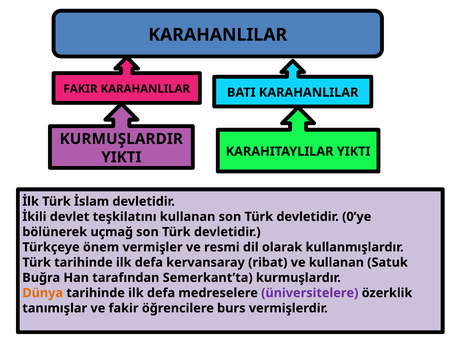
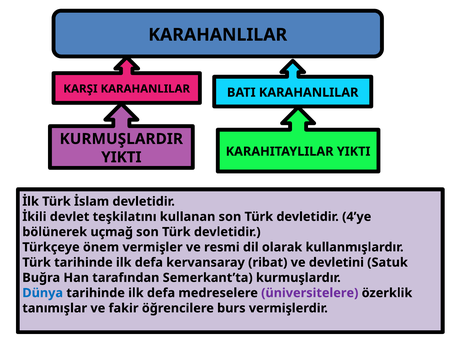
FAKIR at (80, 89): FAKIR -> KARŞI
0’ye: 0’ye -> 4’ye
ve kullanan: kullanan -> devletini
Dünya colour: orange -> blue
